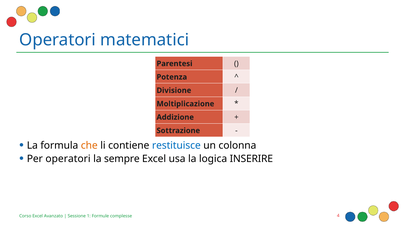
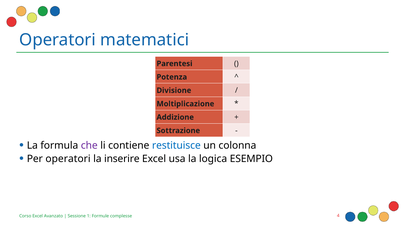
che colour: orange -> purple
sempre: sempre -> inserire
INSERIRE: INSERIRE -> ESEMPIO
